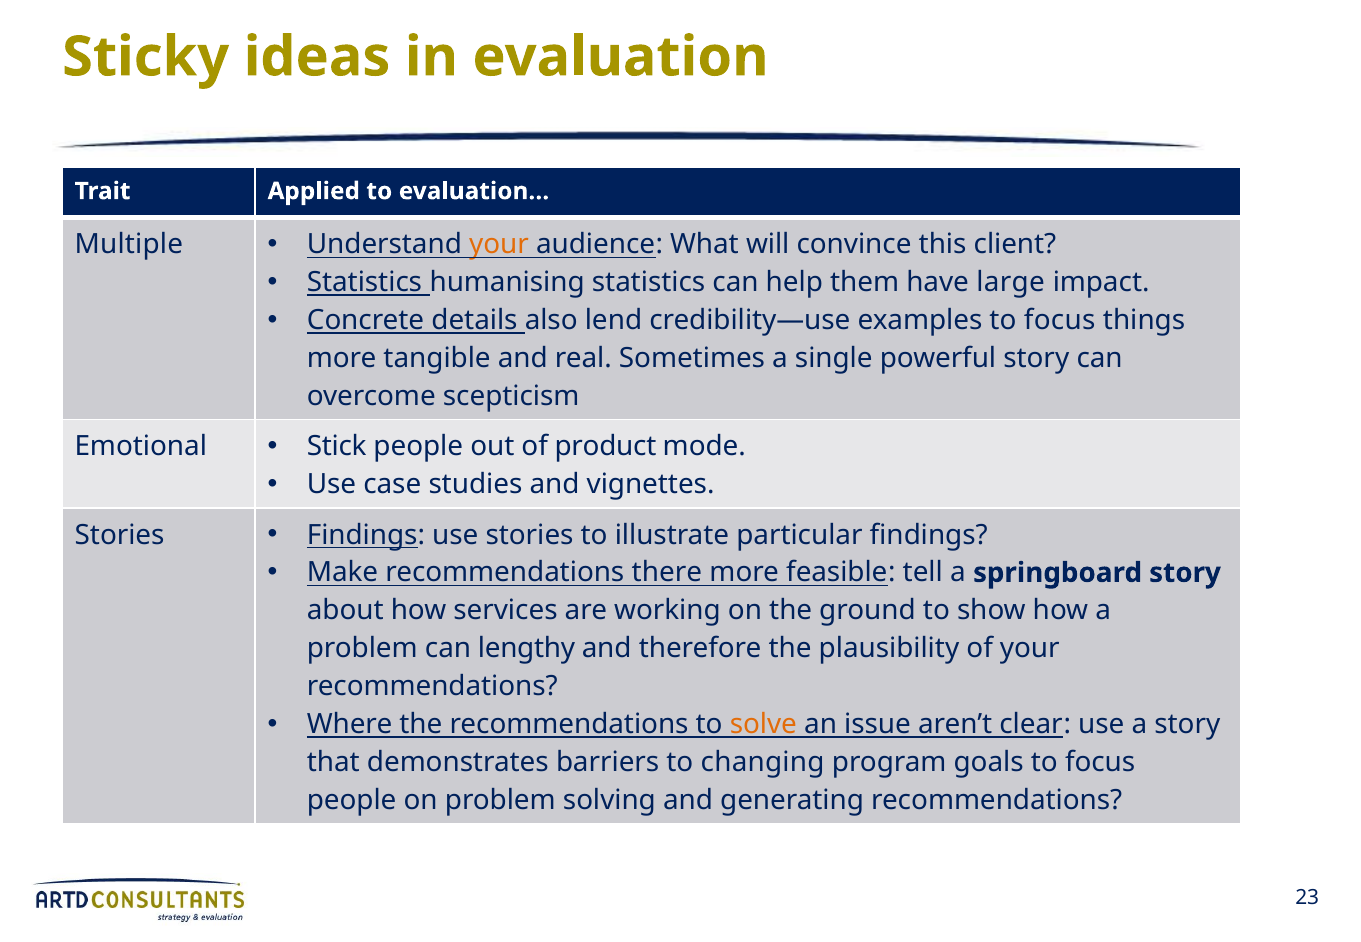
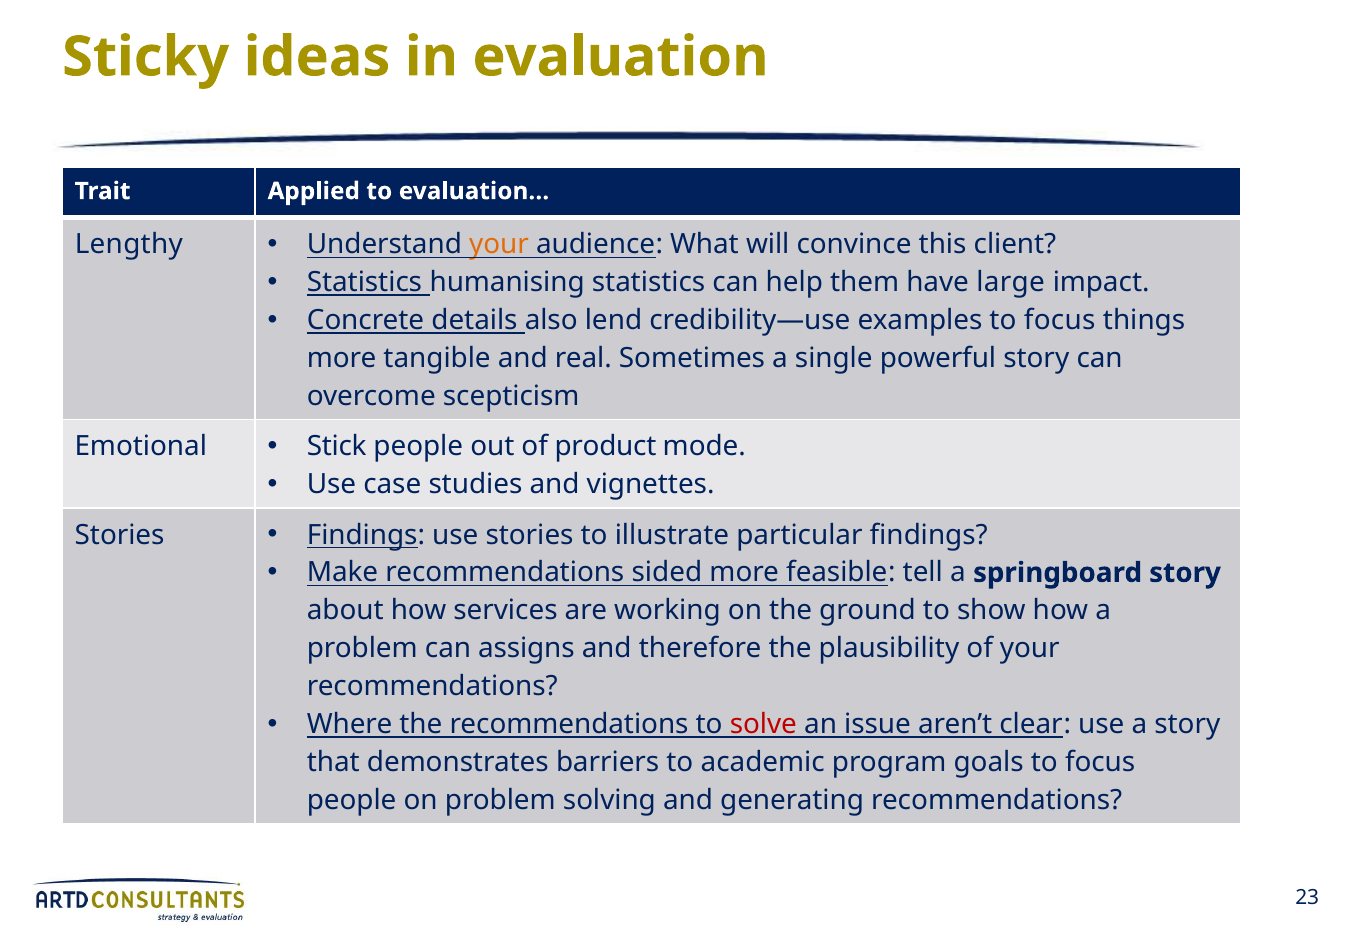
Multiple: Multiple -> Lengthy
there: there -> sided
lengthy: lengthy -> assigns
solve colour: orange -> red
changing: changing -> academic
